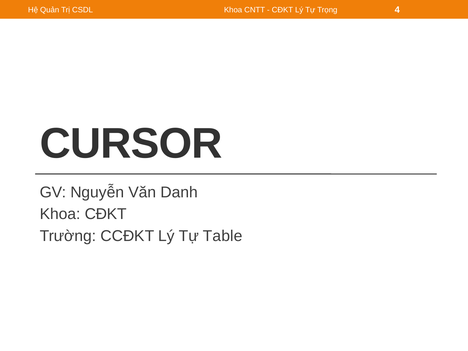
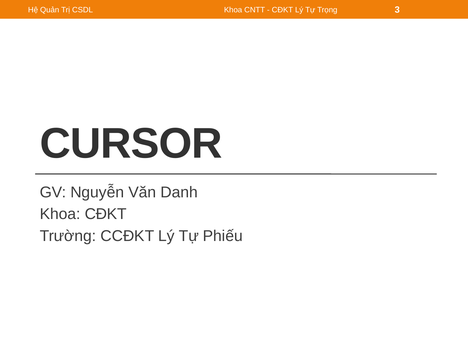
4: 4 -> 3
Table: Table -> Phiếu
